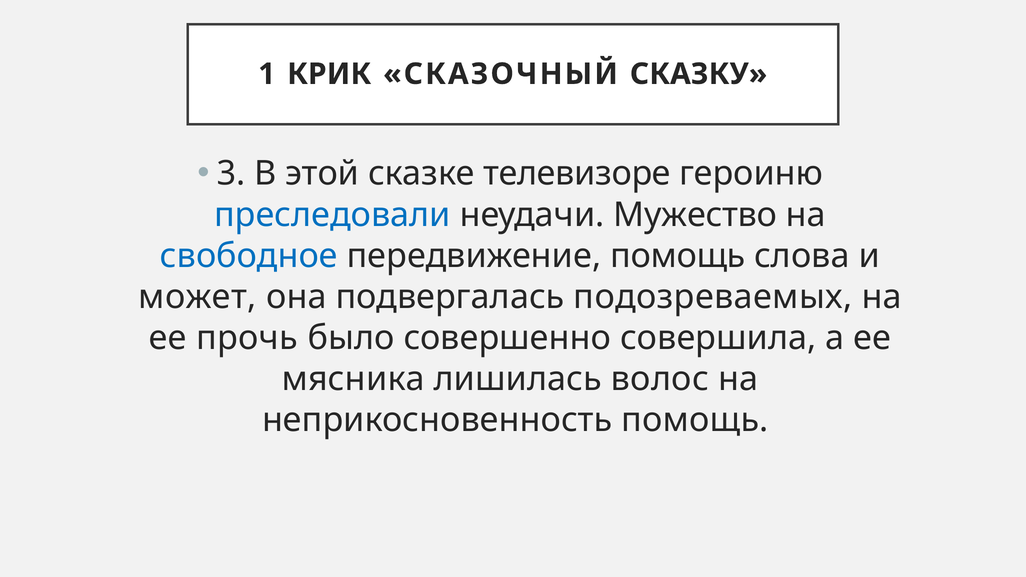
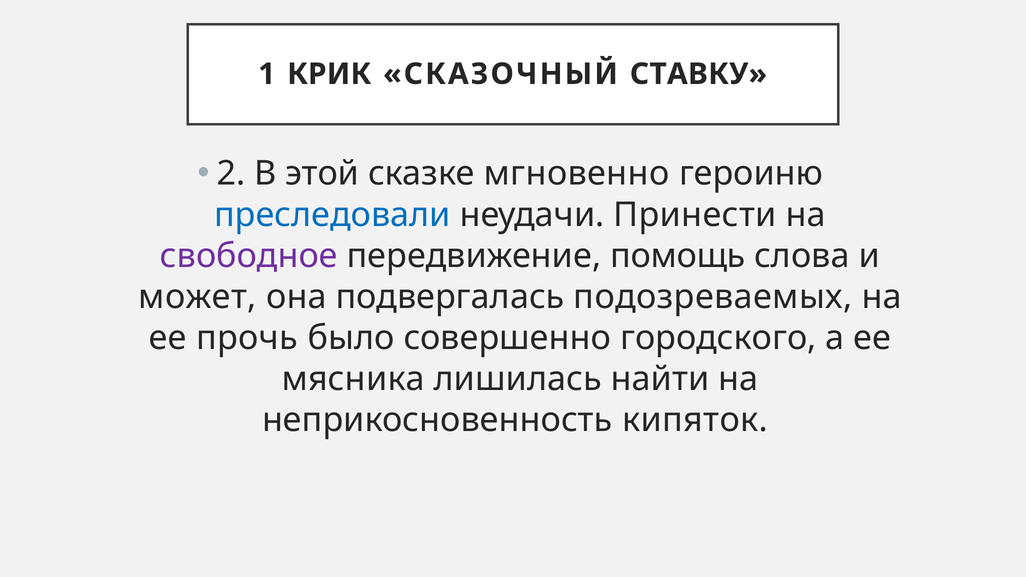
СКАЗКУ: СКАЗКУ -> СТАВКУ
3: 3 -> 2
телевизоре: телевизоре -> мгновенно
Мужество: Мужество -> Принести
свободное colour: blue -> purple
совершила: совершила -> городского
волос: волос -> найти
неприкосновенность помощь: помощь -> кипяток
